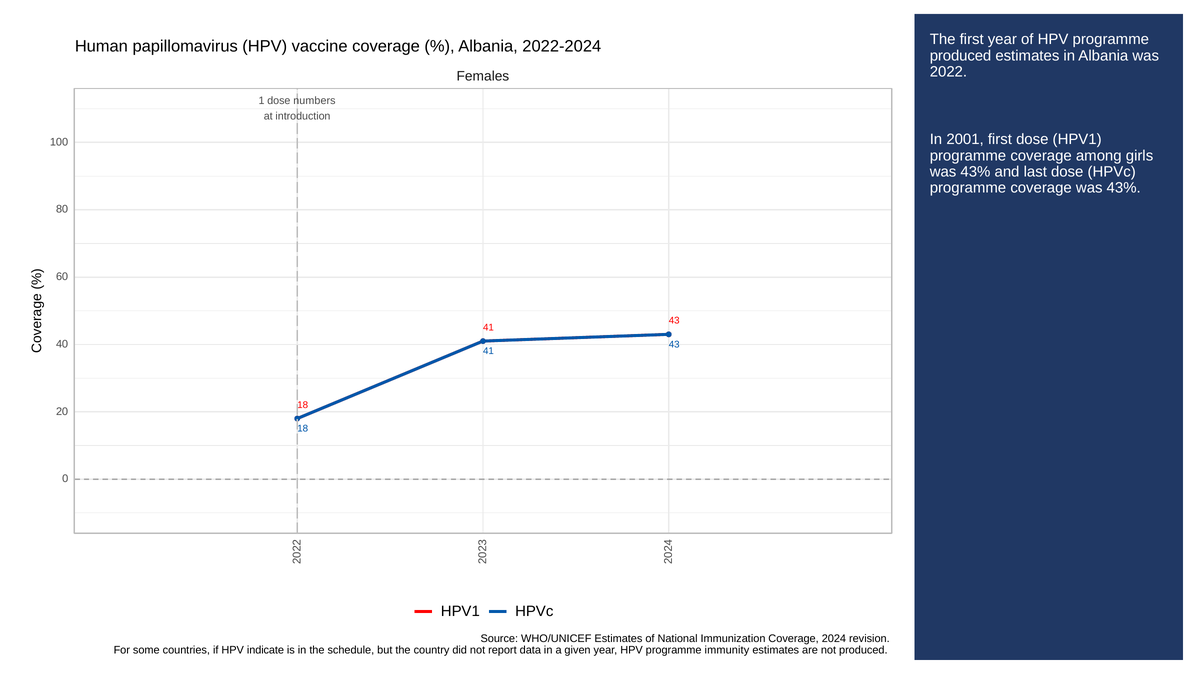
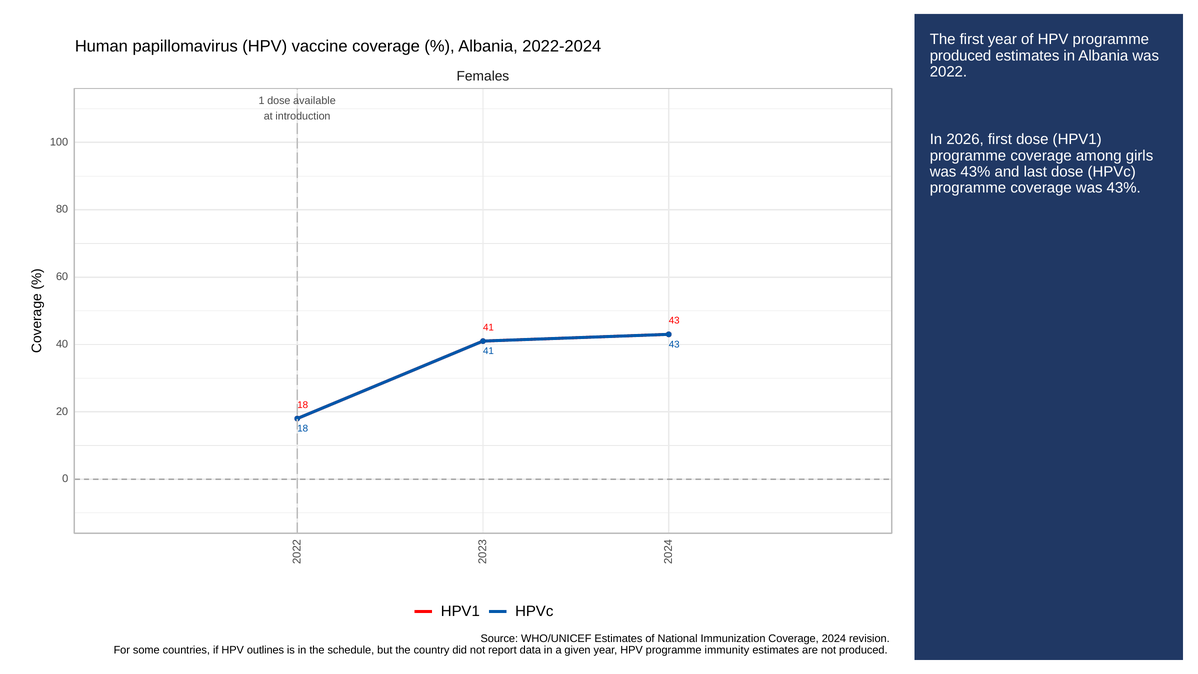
numbers: numbers -> available
2001: 2001 -> 2026
indicate: indicate -> outlines
